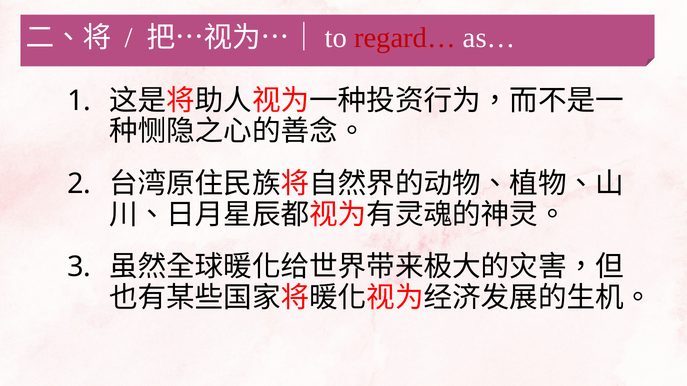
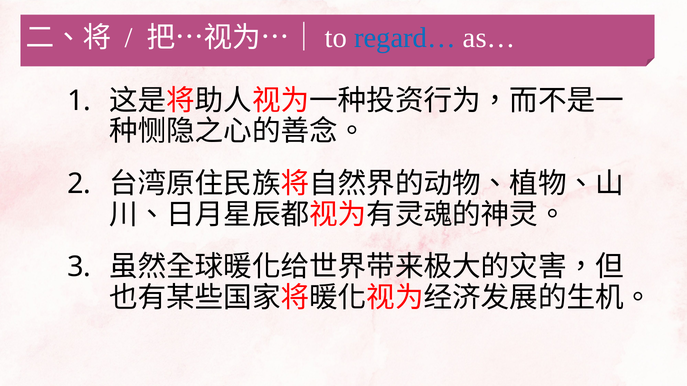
regard… colour: red -> blue
